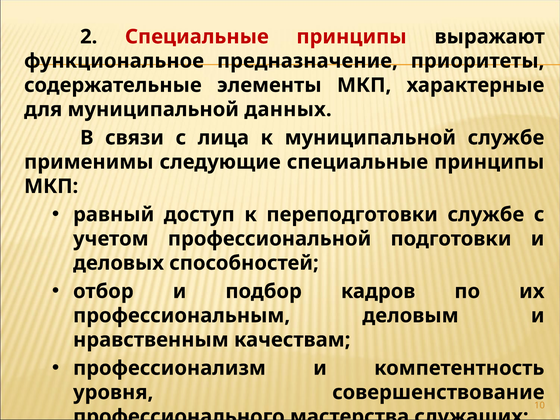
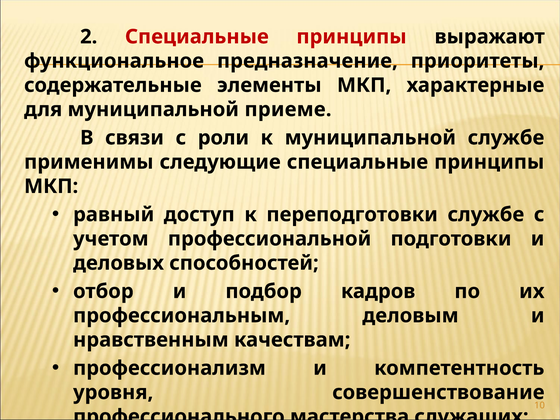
данных: данных -> приеме
лица: лица -> роли
